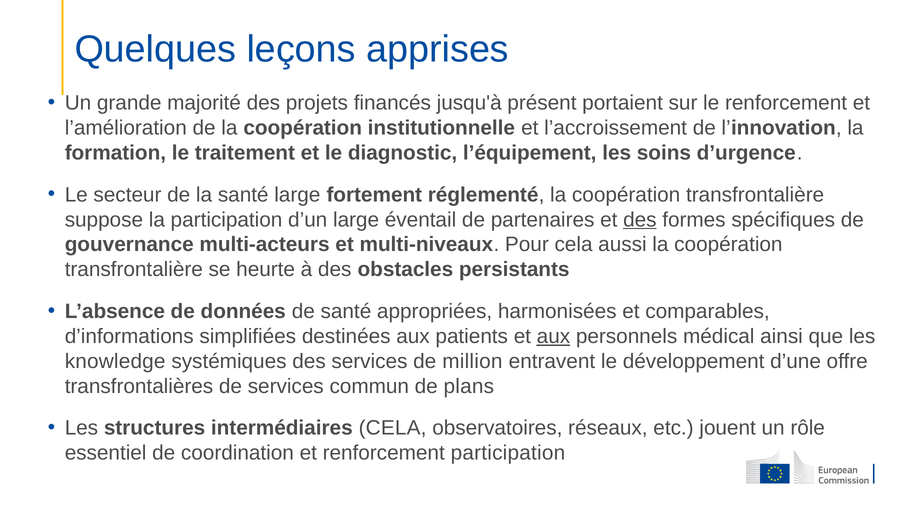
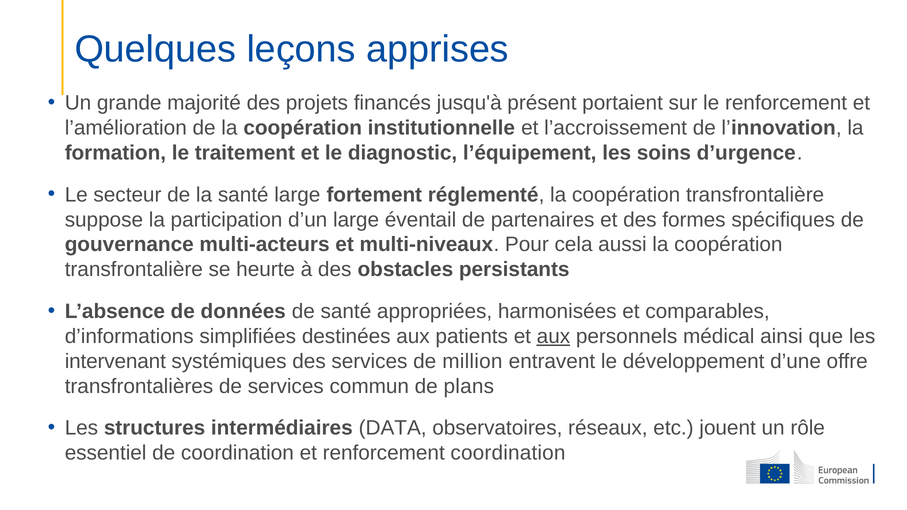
des at (640, 220) underline: present -> none
knowledge: knowledge -> intervenant
intermédiaires CELA: CELA -> DATA
renforcement participation: participation -> coordination
